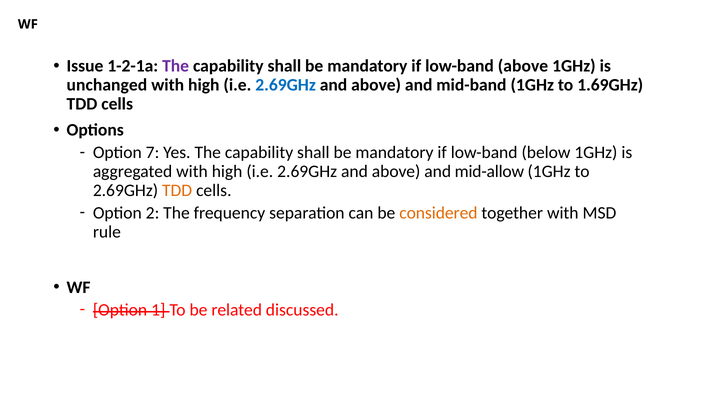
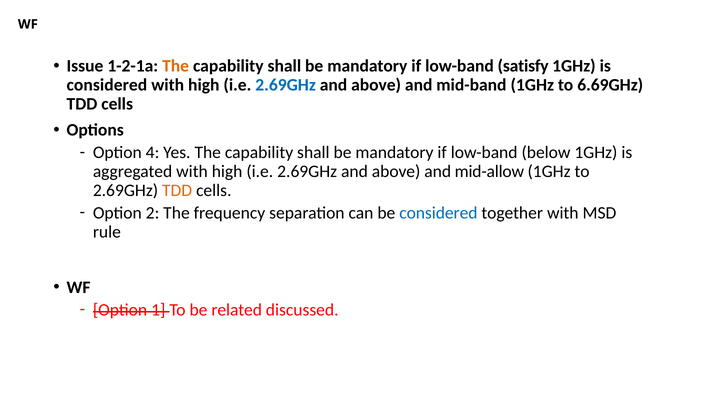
The at (176, 66) colour: purple -> orange
low-band above: above -> satisfy
unchanged at (107, 85): unchanged -> considered
1.69GHz: 1.69GHz -> 6.69GHz
7: 7 -> 4
considered at (438, 213) colour: orange -> blue
